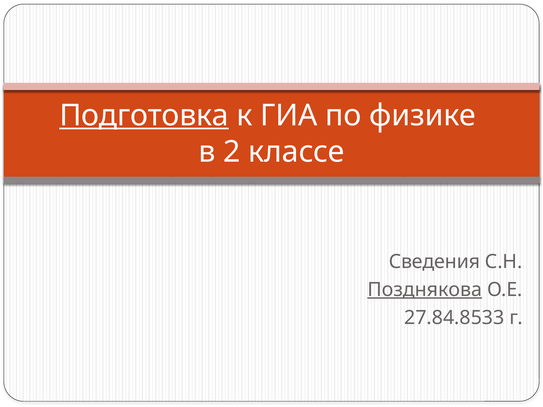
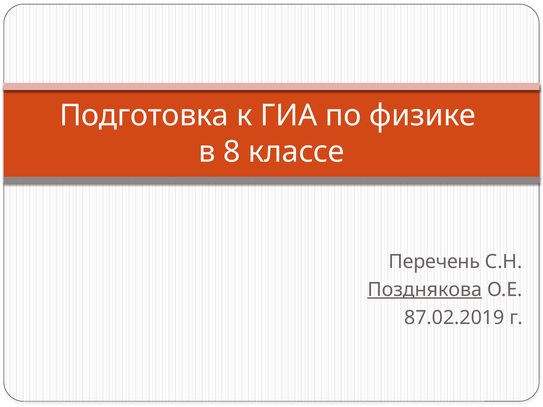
Подготовка underline: present -> none
2: 2 -> 8
Сведения: Сведения -> Перечень
27.84.8533: 27.84.8533 -> 87.02.2019
